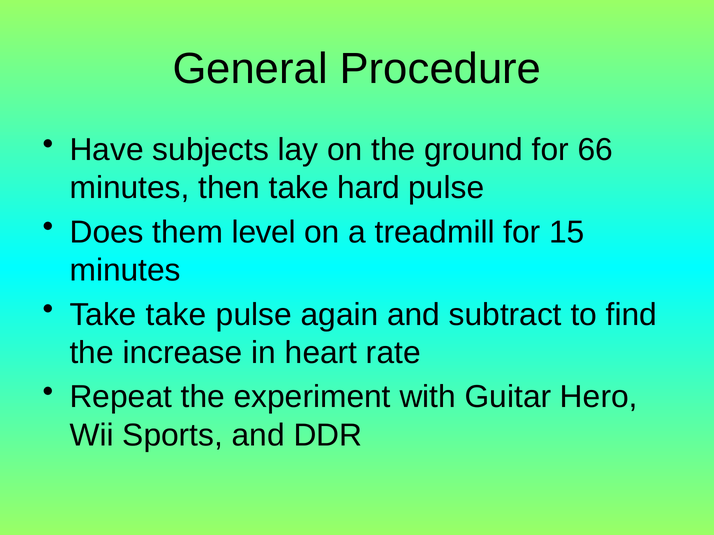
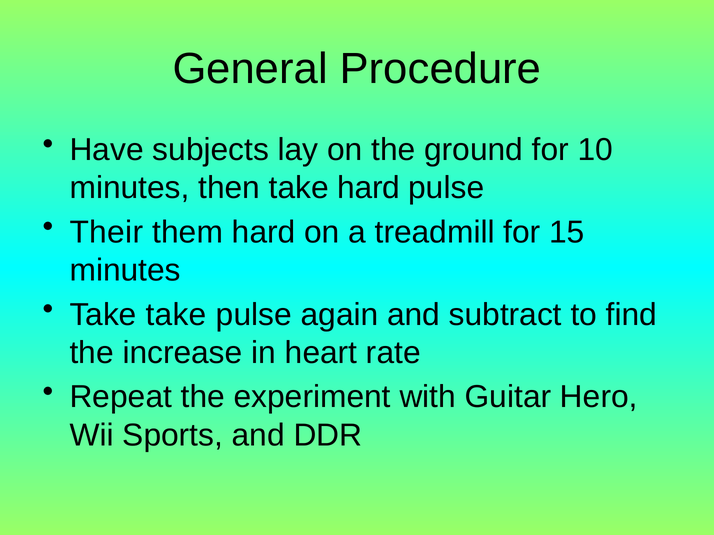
66: 66 -> 10
Does: Does -> Their
them level: level -> hard
